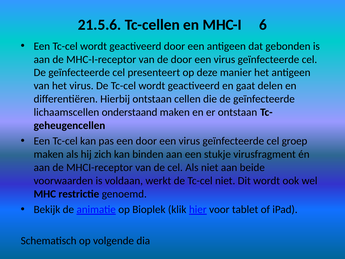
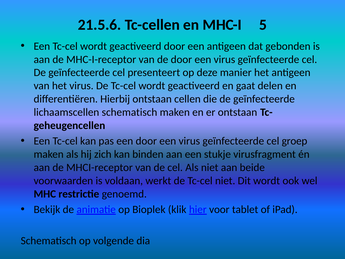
6: 6 -> 5
lichaamscellen onderstaand: onderstaand -> schematisch
